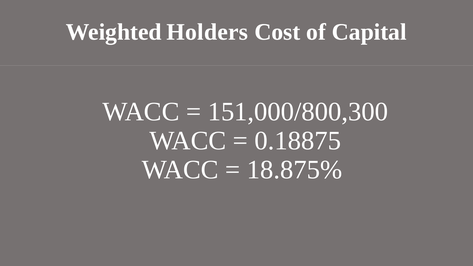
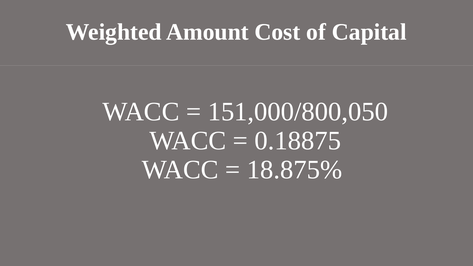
Holders: Holders -> Amount
151,000/800,300: 151,000/800,300 -> 151,000/800,050
